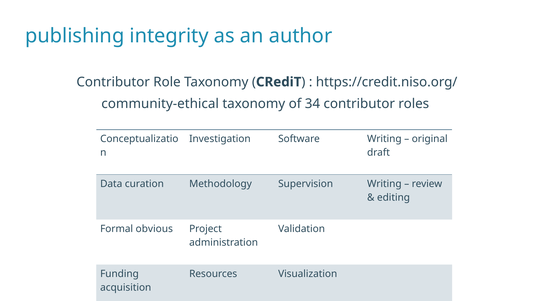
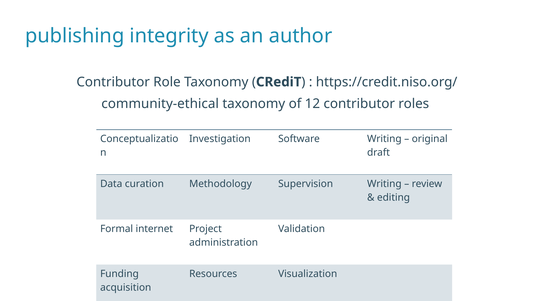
34: 34 -> 12
obvious: obvious -> internet
